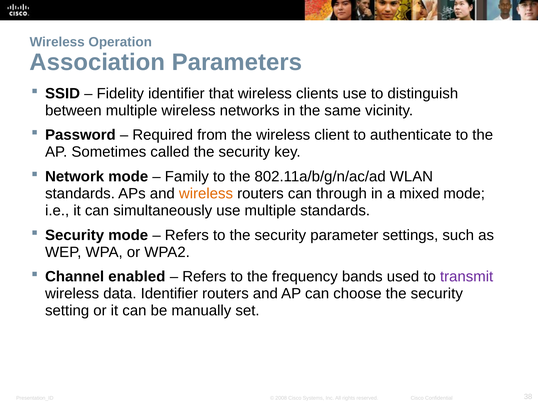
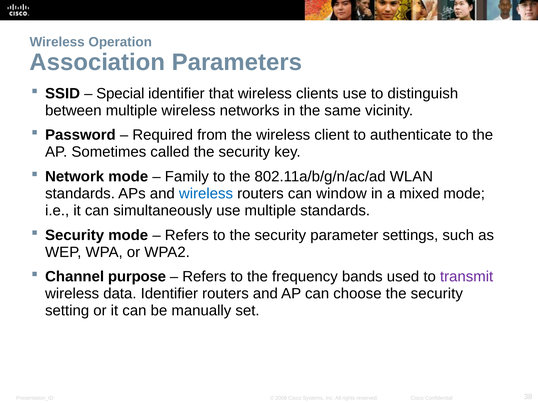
Fidelity: Fidelity -> Special
wireless at (206, 194) colour: orange -> blue
through: through -> window
enabled: enabled -> purpose
